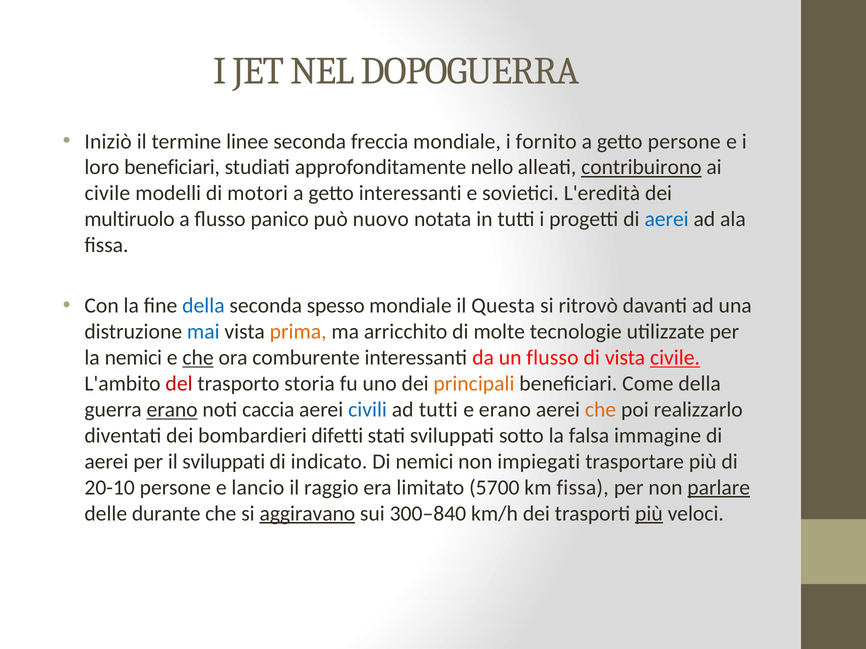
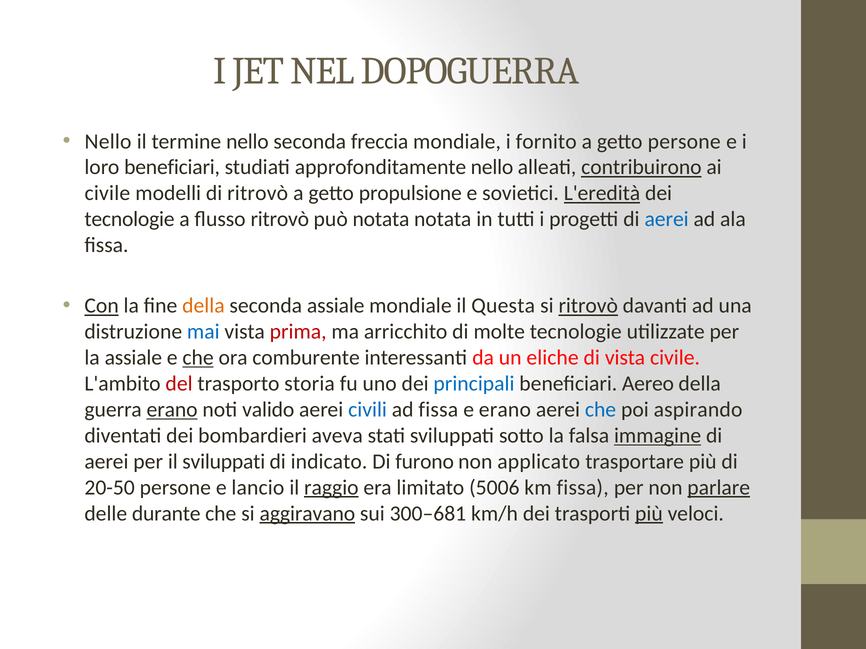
Iniziò at (108, 142): Iniziò -> Nello
termine linee: linee -> nello
di motori: motori -> ritrovò
getto interessanti: interessanti -> propulsione
L'eredità underline: none -> present
multiruolo at (130, 219): multiruolo -> tecnologie
flusso panico: panico -> ritrovò
può nuovo: nuovo -> notata
Con underline: none -> present
della at (203, 306) colour: blue -> orange
seconda spesso: spesso -> assiale
ritrovò at (588, 306) underline: none -> present
prima colour: orange -> red
la nemici: nemici -> assiale
un flusso: flusso -> eliche
civile at (675, 358) underline: present -> none
principali colour: orange -> blue
Come: Come -> Aereo
caccia: caccia -> valido
ad tutti: tutti -> fissa
che at (601, 410) colour: orange -> blue
realizzarlo: realizzarlo -> aspirando
difetti: difetti -> aveva
immagine underline: none -> present
Di nemici: nemici -> furono
impiegati: impiegati -> applicato
20-10: 20-10 -> 20-50
raggio underline: none -> present
5700: 5700 -> 5006
300–840: 300–840 -> 300–681
